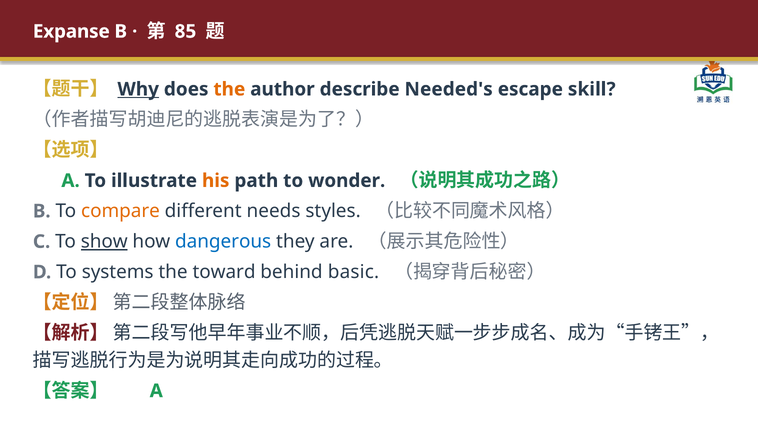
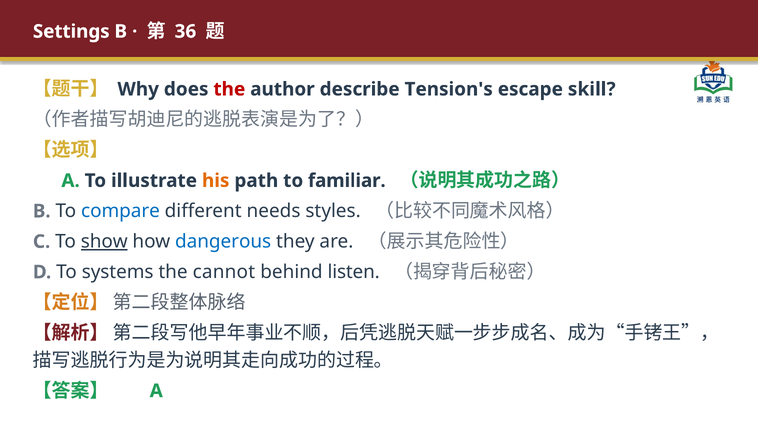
Expanse: Expanse -> Settings
85: 85 -> 36
Why underline: present -> none
the at (229, 89) colour: orange -> red
Needed's: Needed's -> Tension's
wonder: wonder -> familiar
compare colour: orange -> blue
toward: toward -> cannot
basic: basic -> listen
